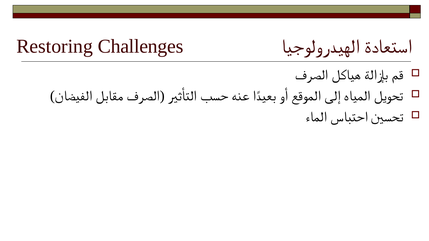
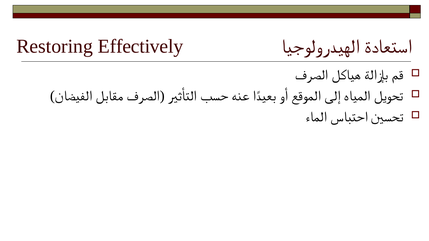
Challenges: Challenges -> Effectively
